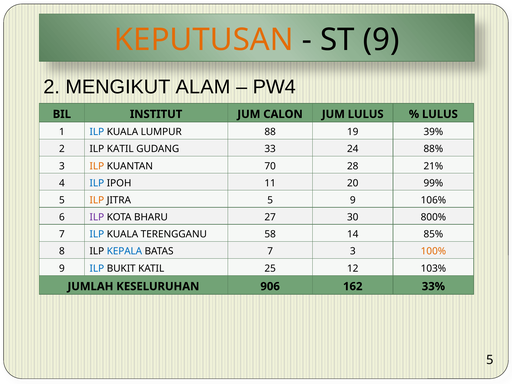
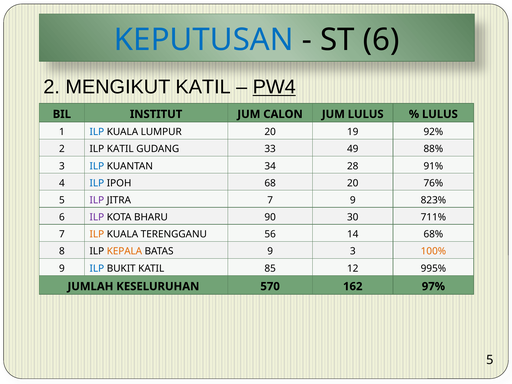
KEPUTUSAN colour: orange -> blue
ST 9: 9 -> 6
MENGIKUT ALAM: ALAM -> KATIL
PW4 underline: none -> present
LUMPUR 88: 88 -> 20
39%: 39% -> 92%
24: 24 -> 49
ILP at (97, 166) colour: orange -> blue
70: 70 -> 34
21%: 21% -> 91%
11: 11 -> 68
99%: 99% -> 76%
ILP at (97, 200) colour: orange -> purple
JITRA 5: 5 -> 7
106%: 106% -> 823%
27: 27 -> 90
800%: 800% -> 711%
ILP at (97, 234) colour: blue -> orange
58: 58 -> 56
85%: 85% -> 68%
KEPALA colour: blue -> orange
BATAS 7: 7 -> 9
25: 25 -> 85
103%: 103% -> 995%
906: 906 -> 570
33%: 33% -> 97%
